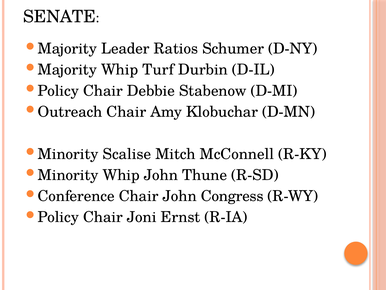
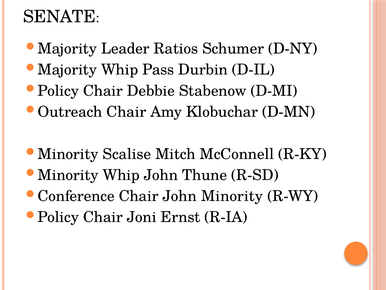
Turf: Turf -> Pass
John Congress: Congress -> Minority
